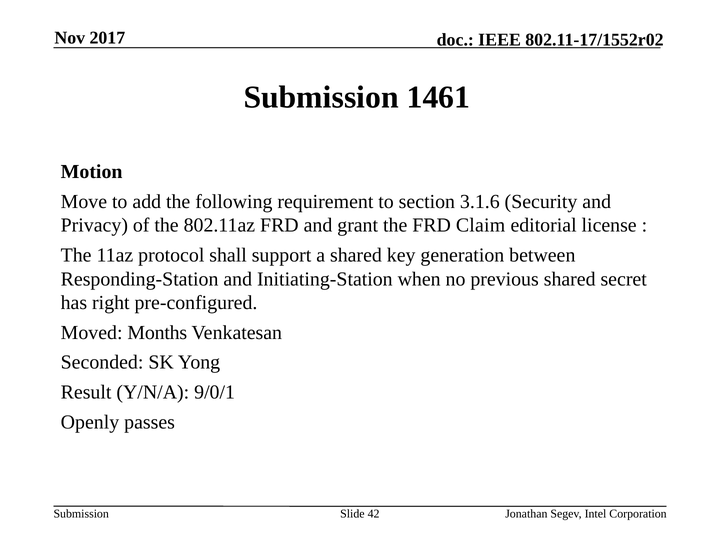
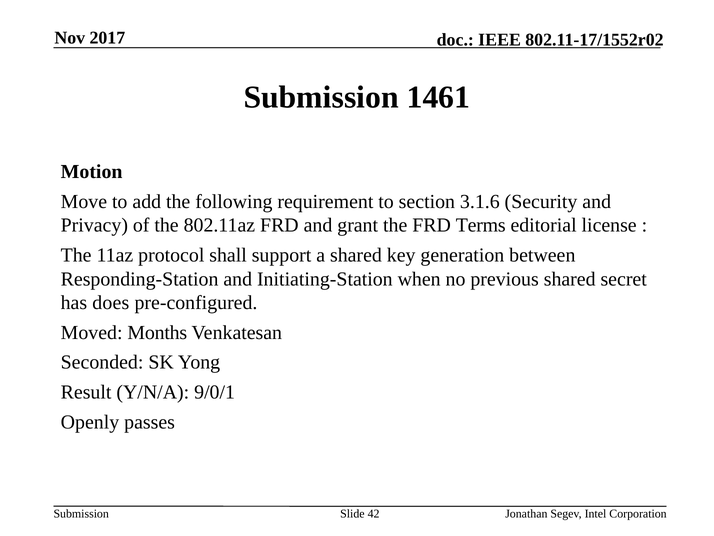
Claim: Claim -> Terms
right: right -> does
